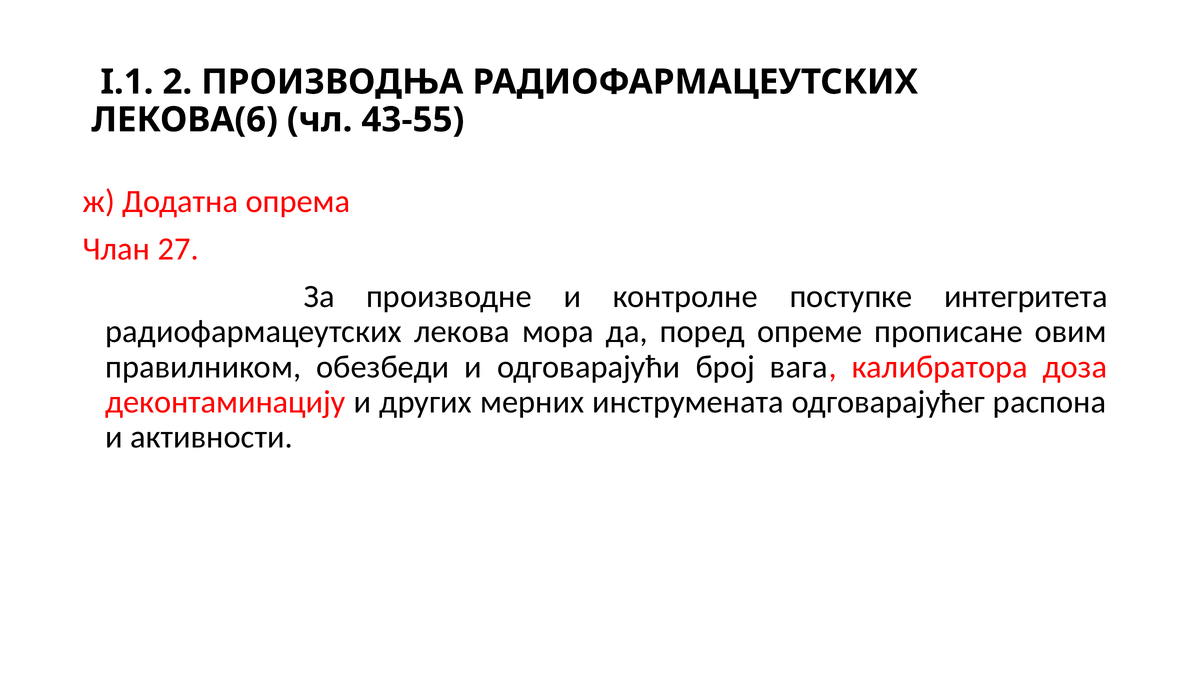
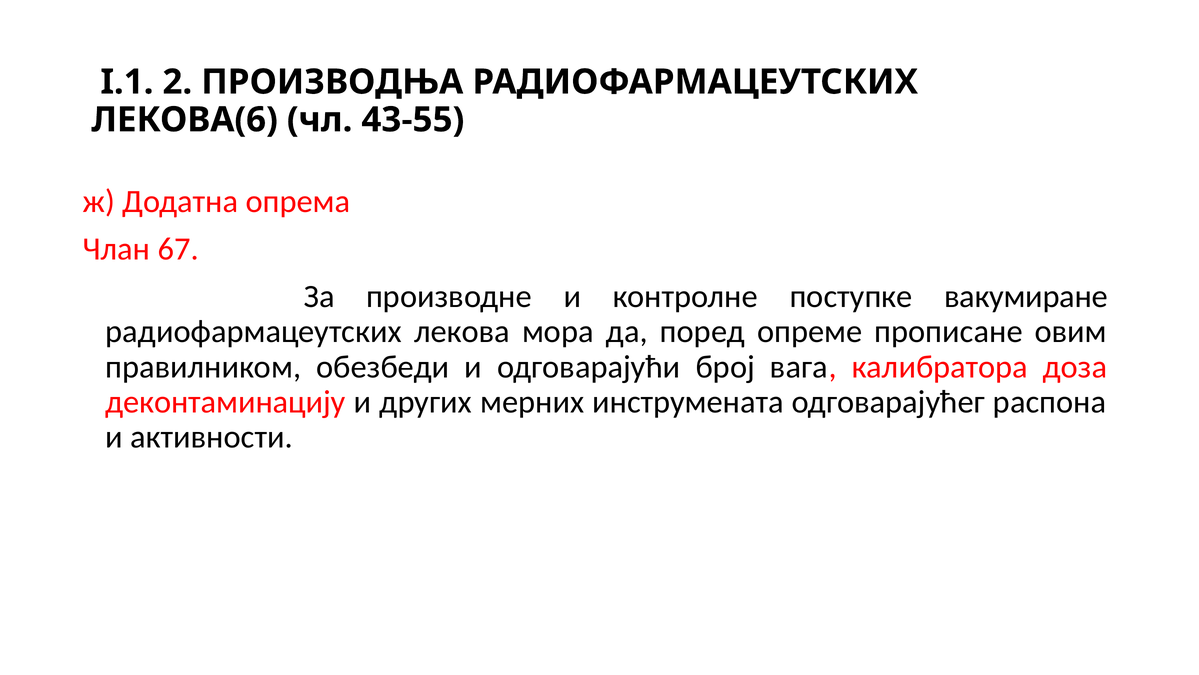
27: 27 -> 67
интегритета: интегритета -> вакумиране
